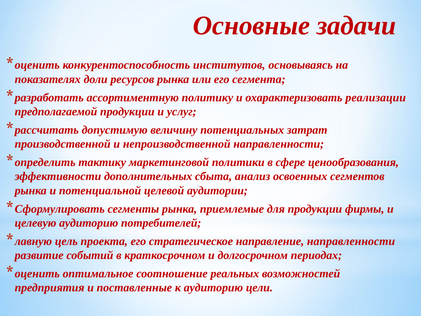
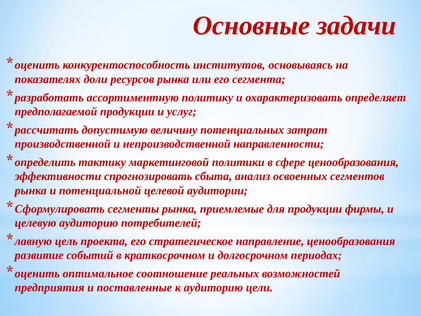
реализации: реализации -> определяет
дополнительных: дополнительных -> спрогнозировать
направление направленности: направленности -> ценообразования
